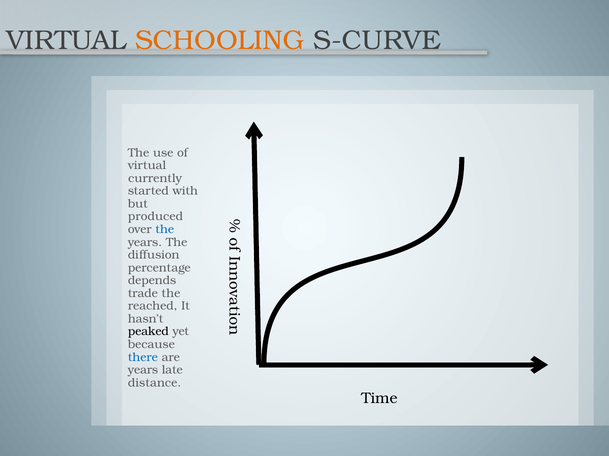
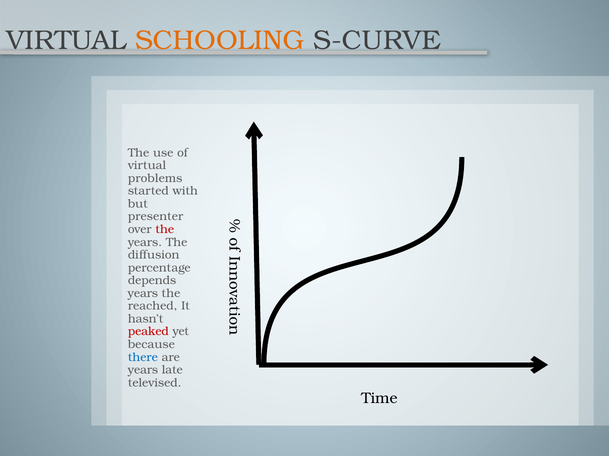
currently: currently -> problems
produced: produced -> presenter
the at (165, 230) colour: blue -> red
trade at (143, 294): trade -> years
peaked colour: black -> red
distance: distance -> televised
